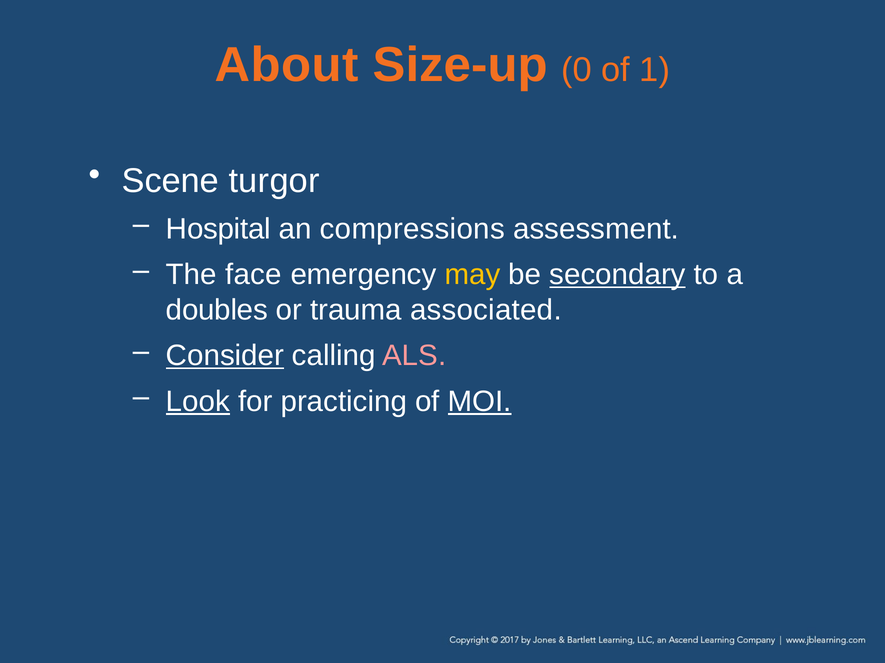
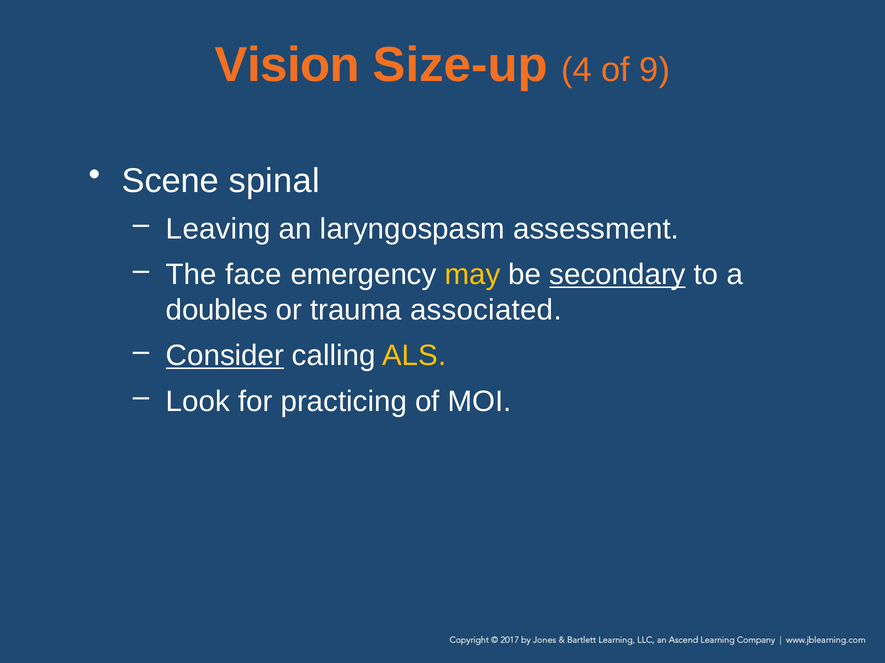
About: About -> Vision
0: 0 -> 4
1: 1 -> 9
turgor: turgor -> spinal
Hospital: Hospital -> Leaving
compressions: compressions -> laryngospasm
ALS colour: pink -> yellow
Look underline: present -> none
MOI underline: present -> none
